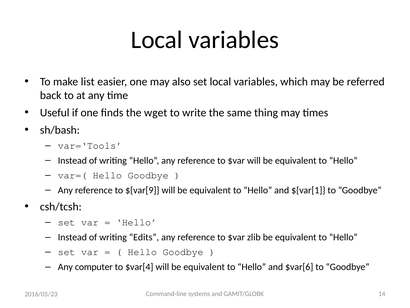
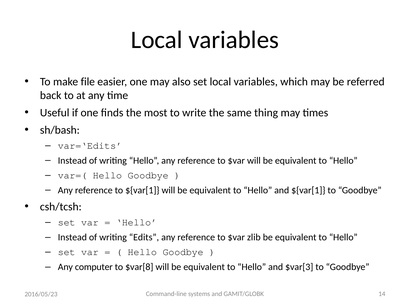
list: list -> file
wget: wget -> most
var=‘Tools: var=‘Tools -> var=‘Edits
to ${var[9: ${var[9 -> ${var[1
$var[4: $var[4 -> $var[8
$var[6: $var[6 -> $var[3
